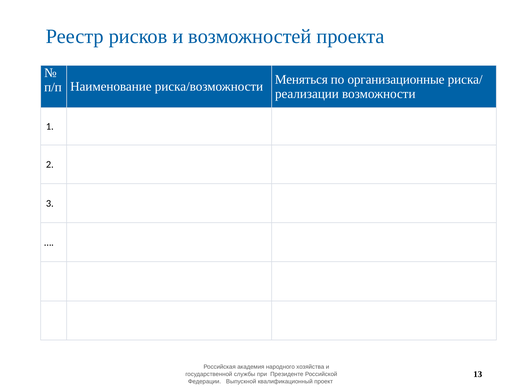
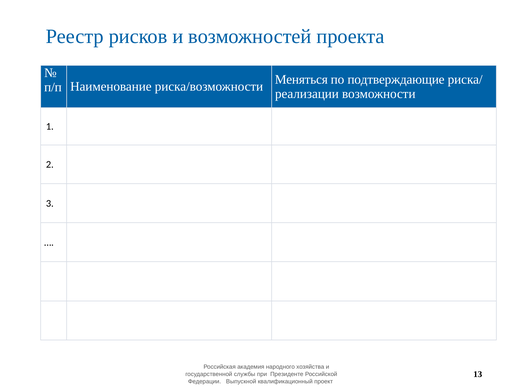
организационные: организационные -> подтверждающие
